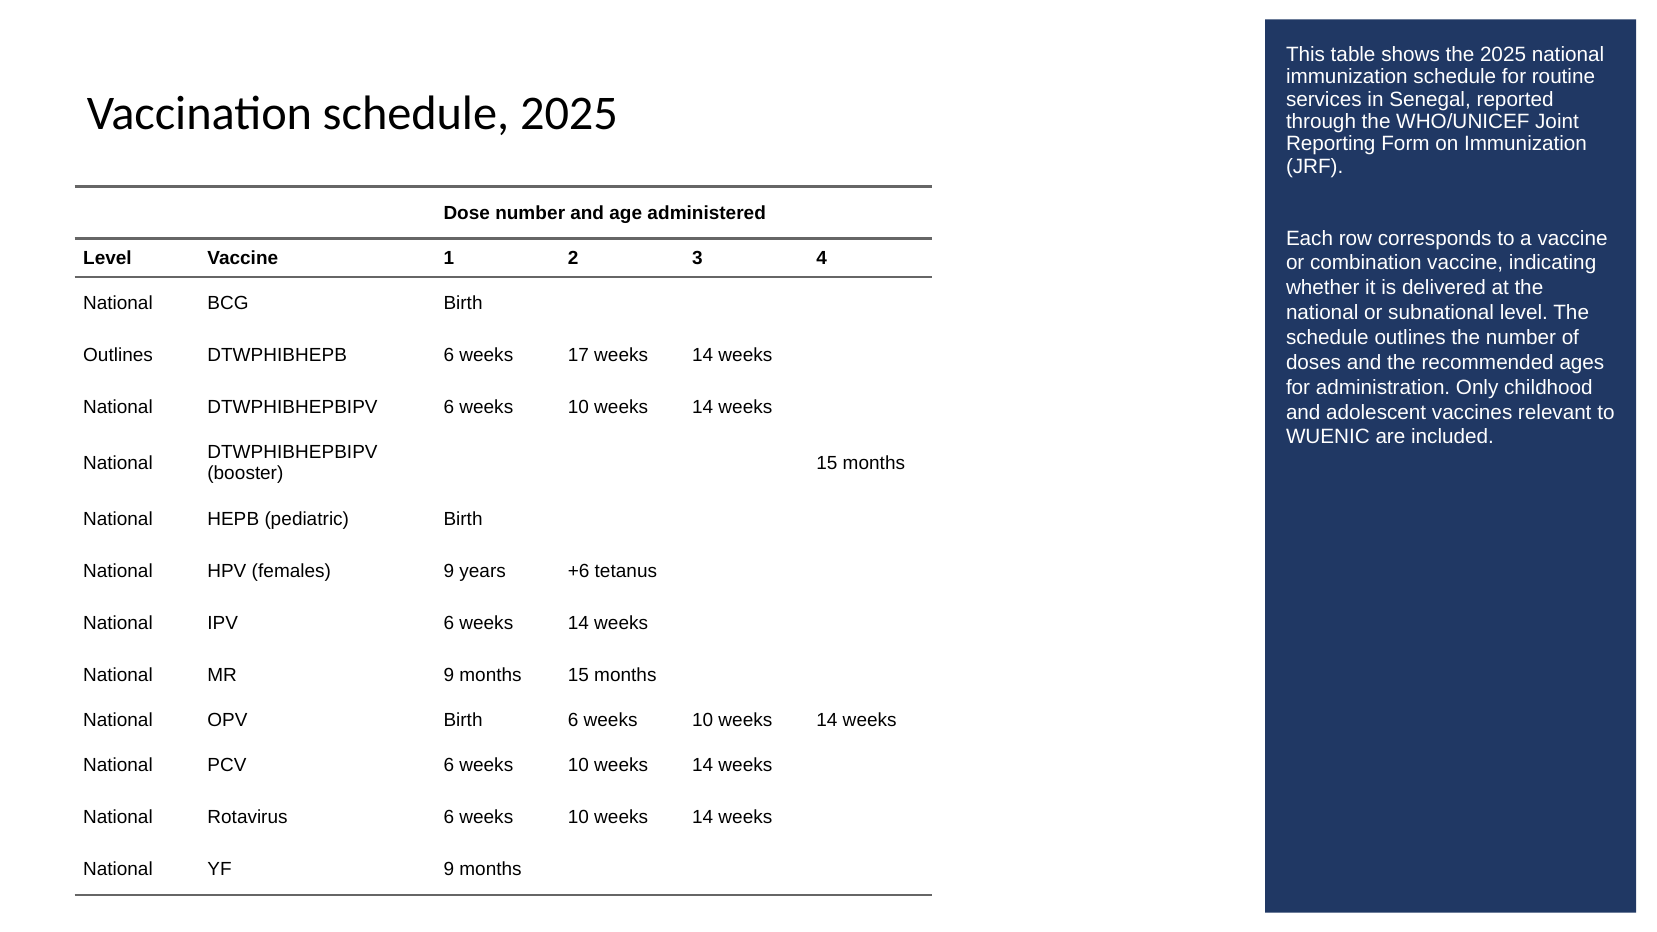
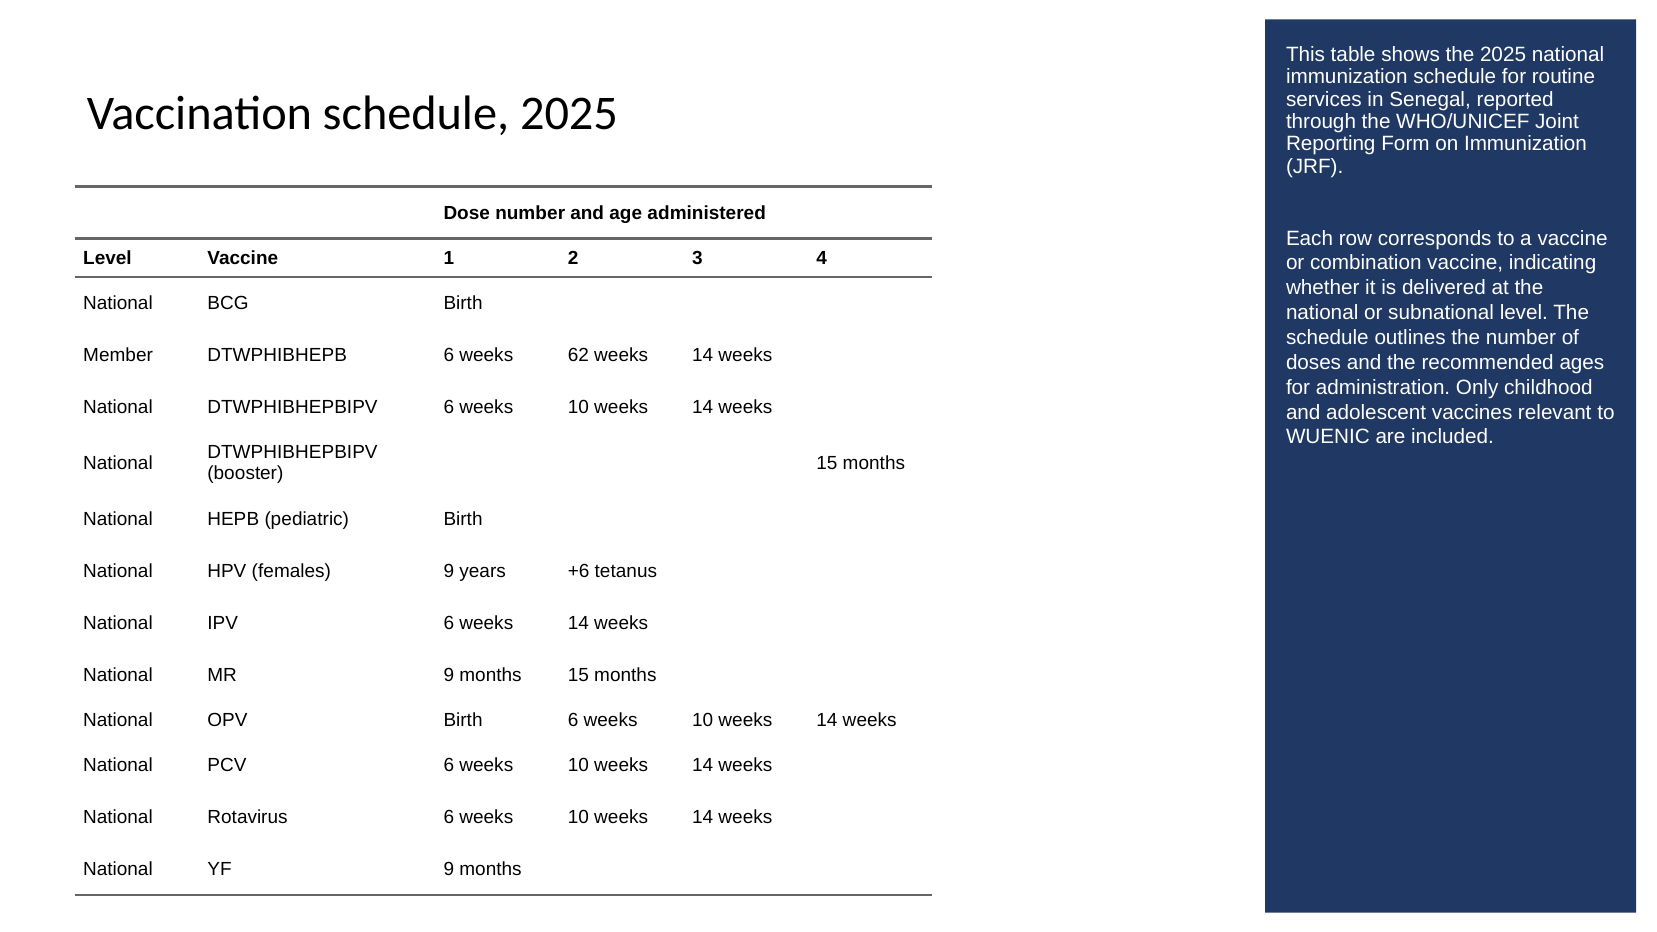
Outlines at (118, 355): Outlines -> Member
17: 17 -> 62
